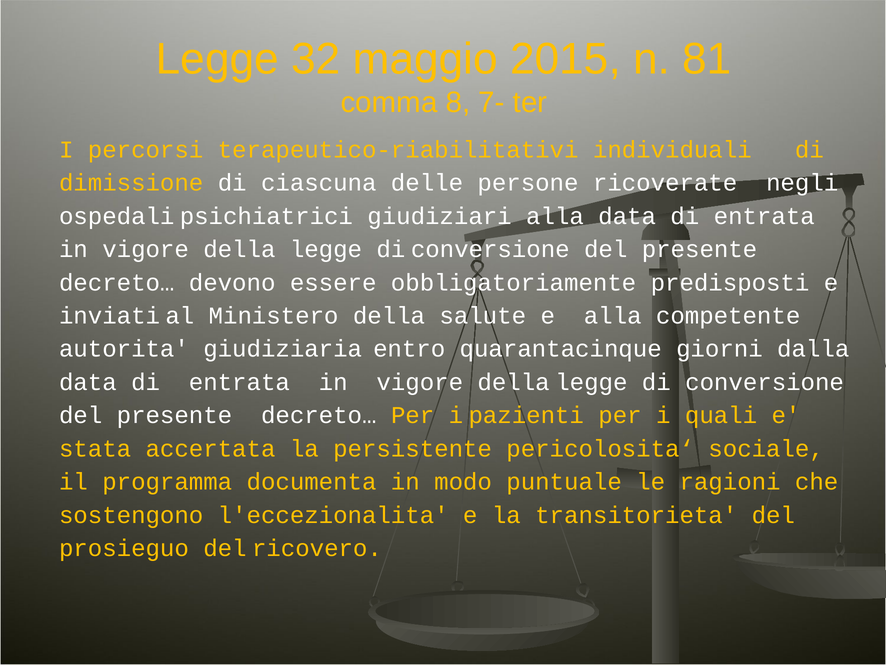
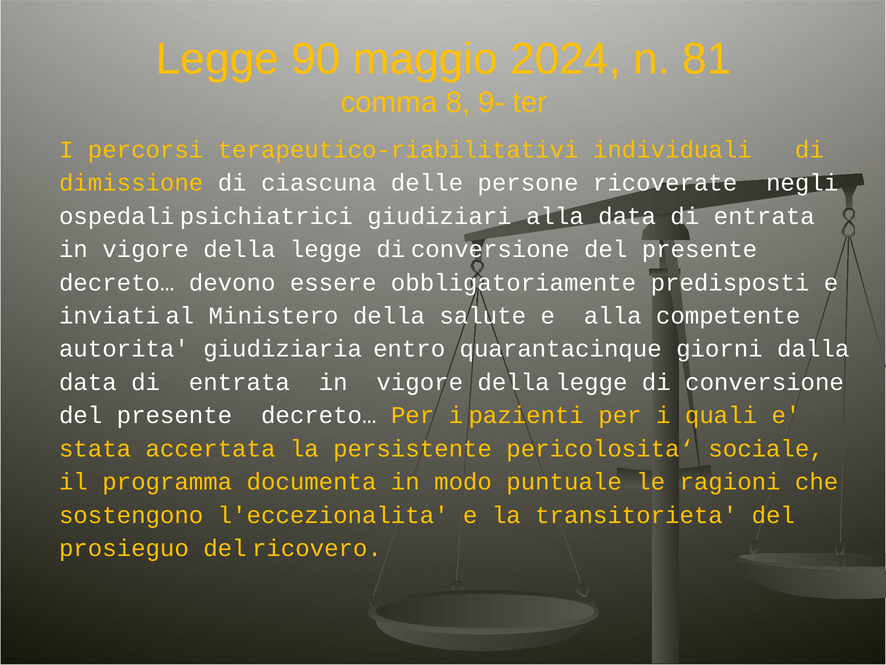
32: 32 -> 90
2015: 2015 -> 2024
7-: 7- -> 9-
